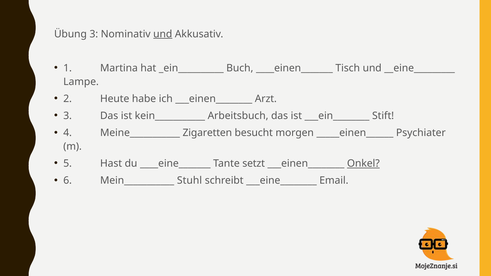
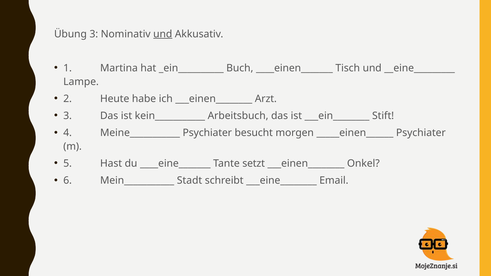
Meine___________ Zigaretten: Zigaretten -> Psychiater
Onkel underline: present -> none
Stuhl: Stuhl -> Stadt
